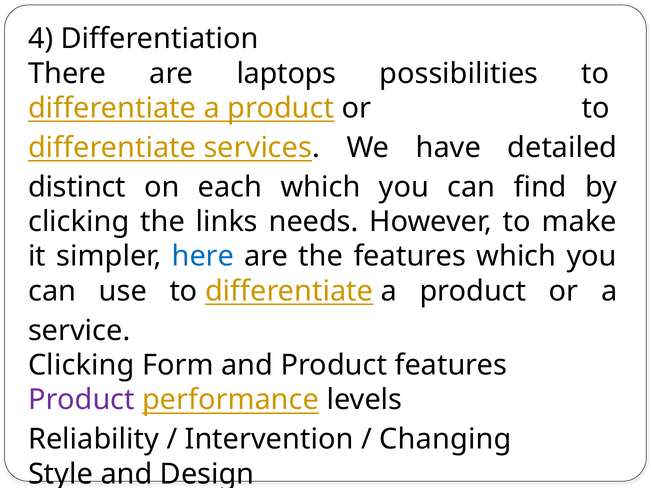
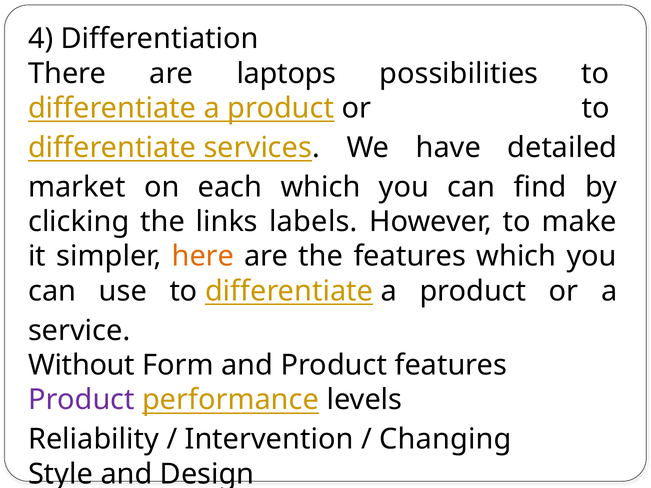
distinct: distinct -> market
needs: needs -> labels
here colour: blue -> orange
Clicking at (81, 365): Clicking -> Without
